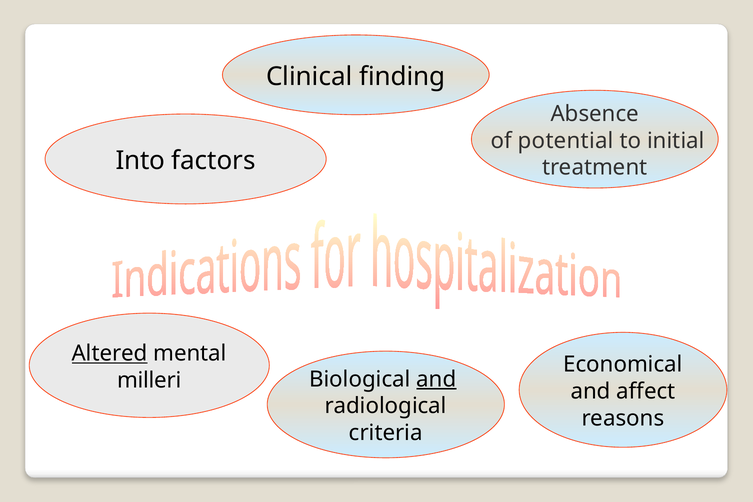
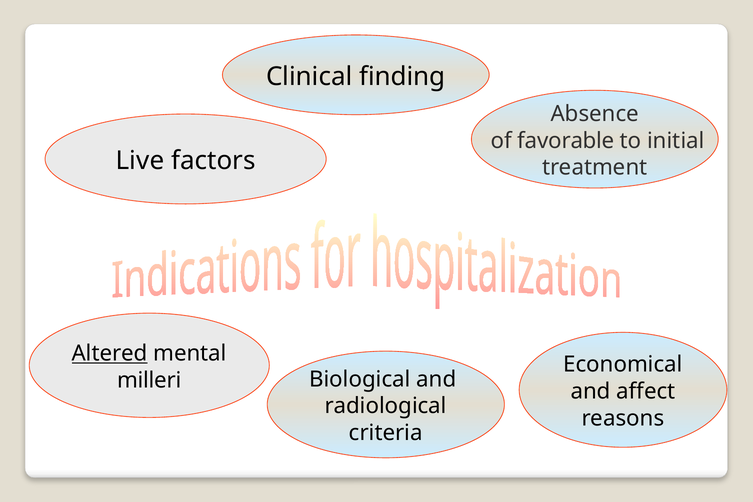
potential: potential -> favorable
Into: Into -> Live
and at (436, 379) underline: present -> none
